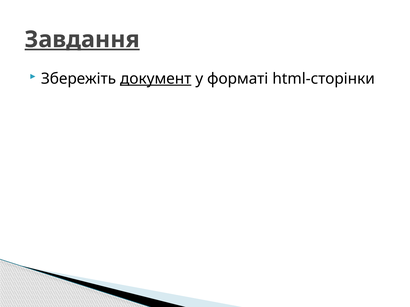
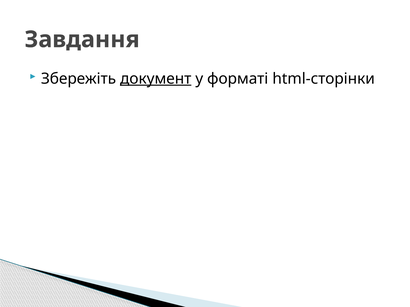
Завдання underline: present -> none
